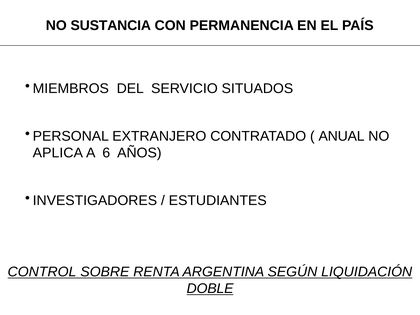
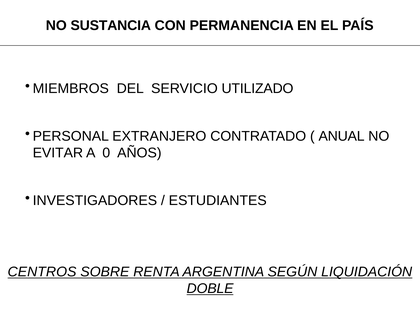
SITUADOS: SITUADOS -> UTILIZADO
APLICA: APLICA -> EVITAR
6: 6 -> 0
CONTROL: CONTROL -> CENTROS
